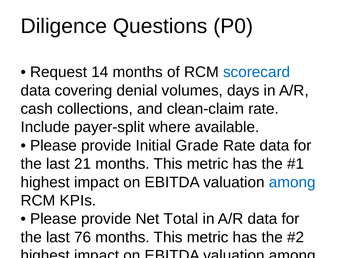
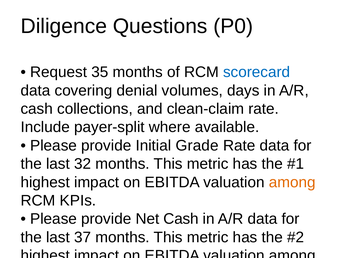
14: 14 -> 35
21: 21 -> 32
among at (292, 182) colour: blue -> orange
Net Total: Total -> Cash
76: 76 -> 37
